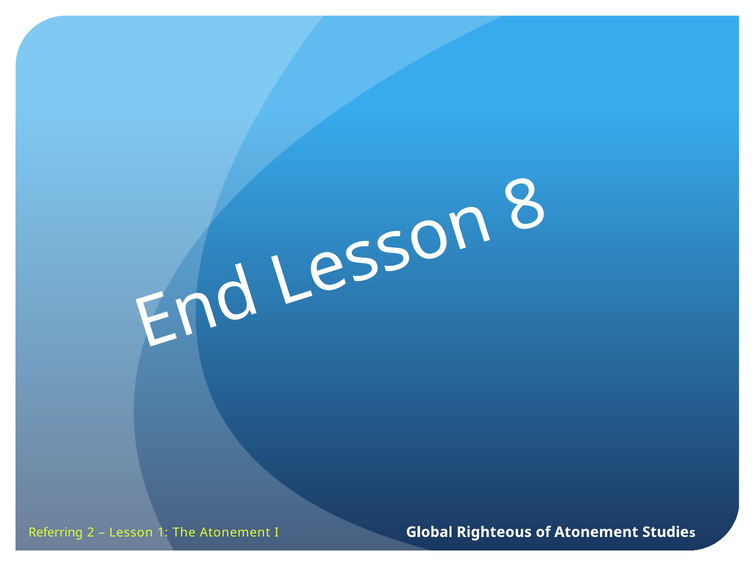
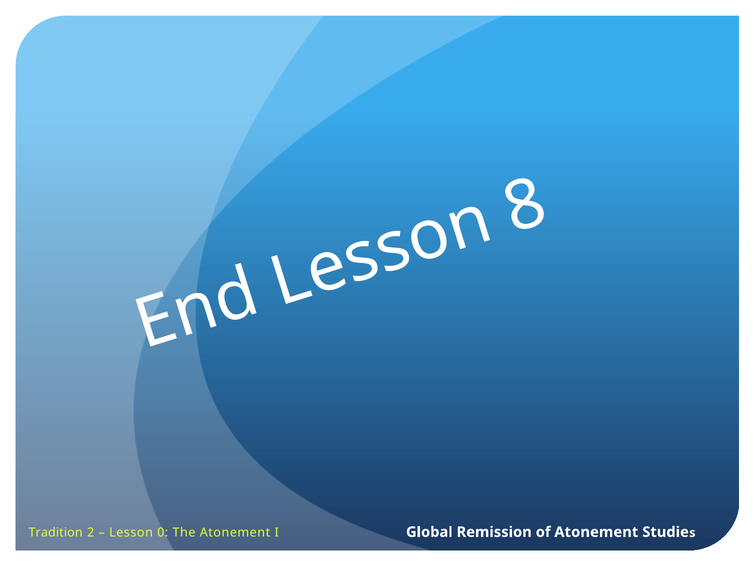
Referring: Referring -> Tradition
1: 1 -> 0
Righteous: Righteous -> Remission
